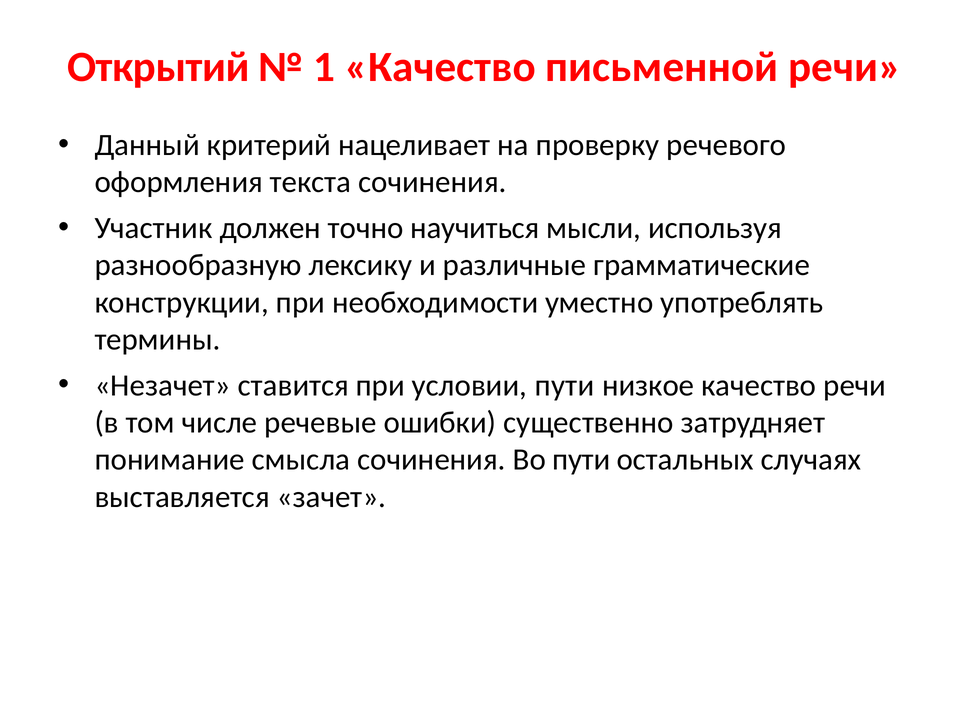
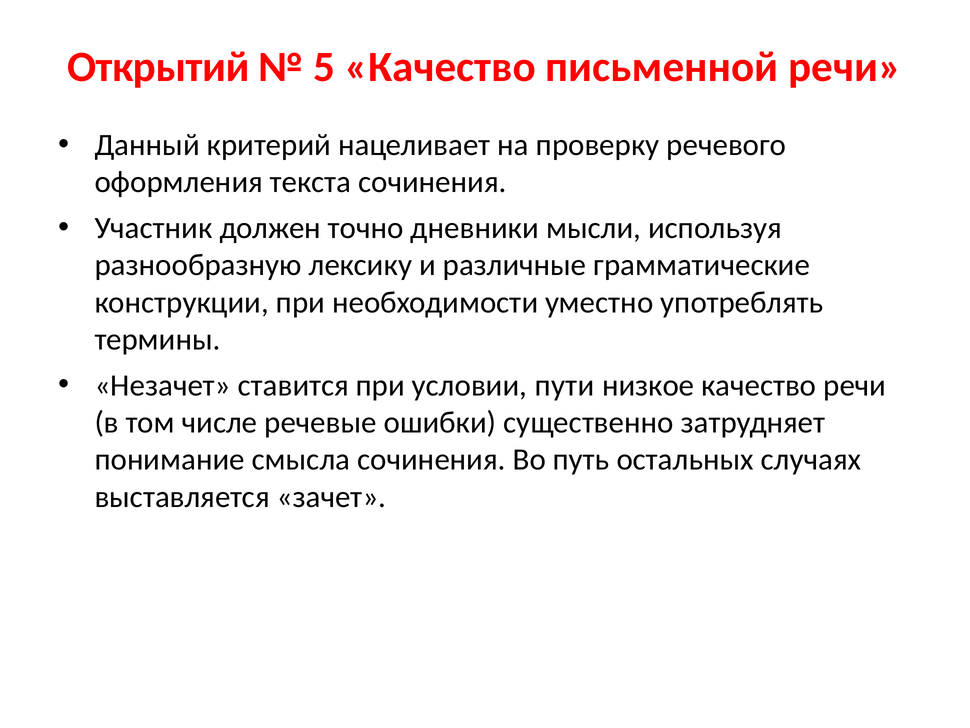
1: 1 -> 5
научиться: научиться -> дневники
Во пути: пути -> путь
